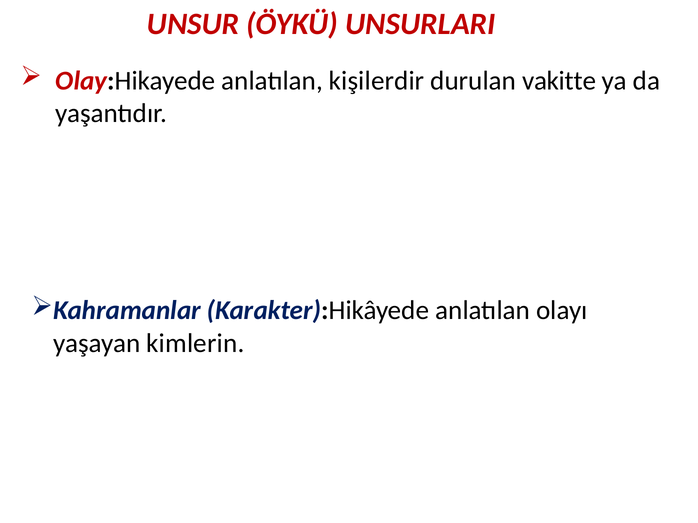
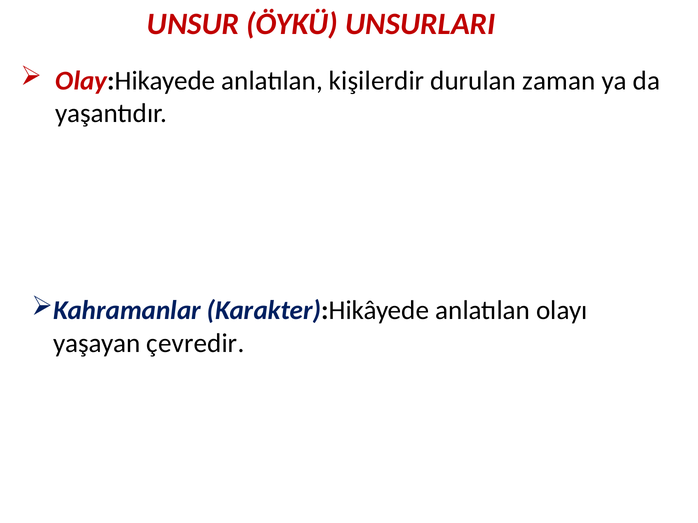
vakitte: vakitte -> zaman
kimlerin: kimlerin -> çevredir
